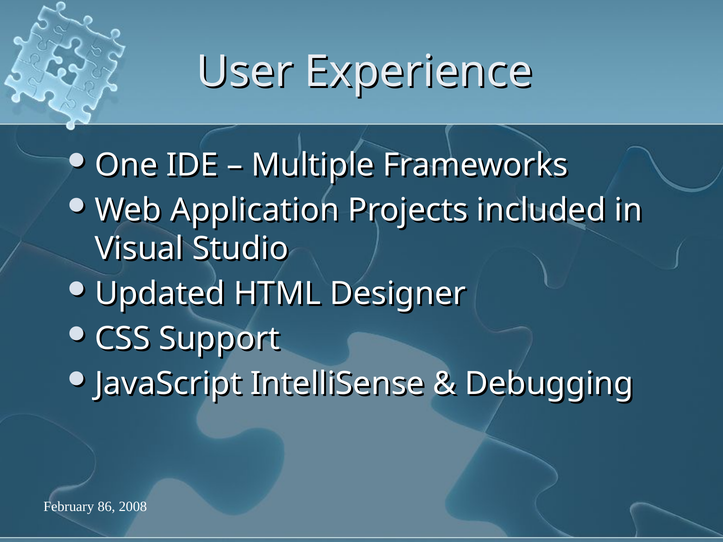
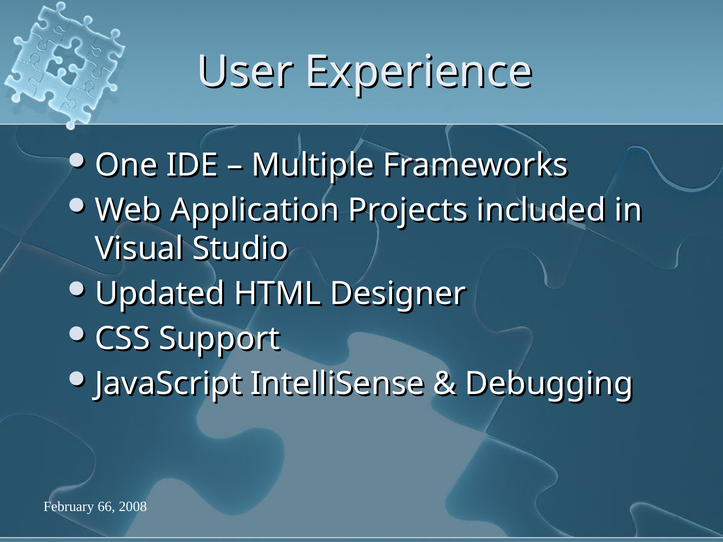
86: 86 -> 66
